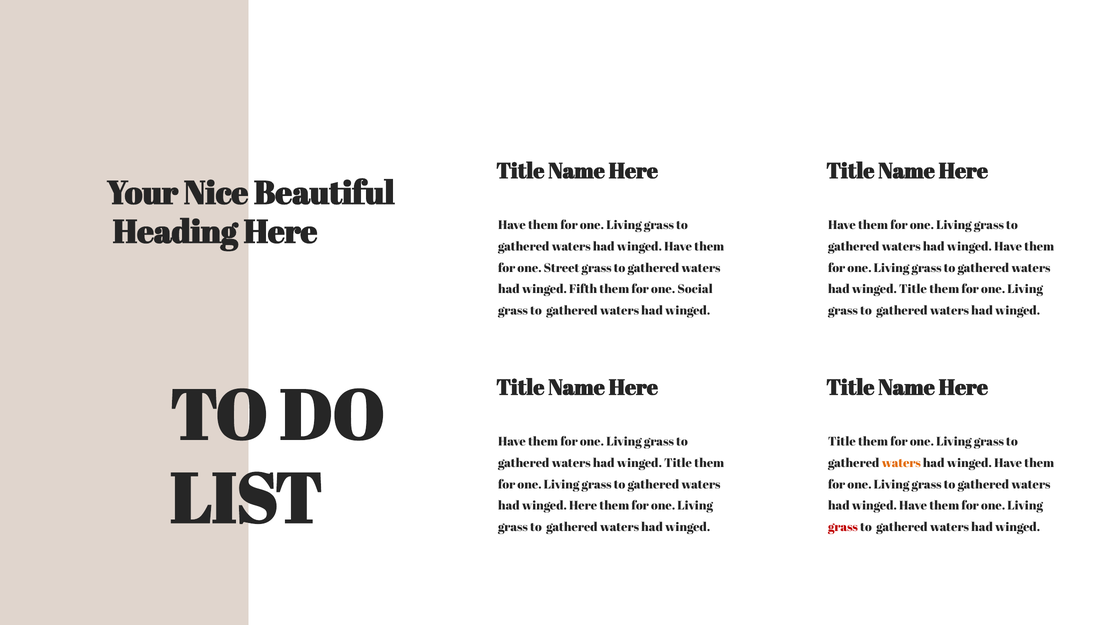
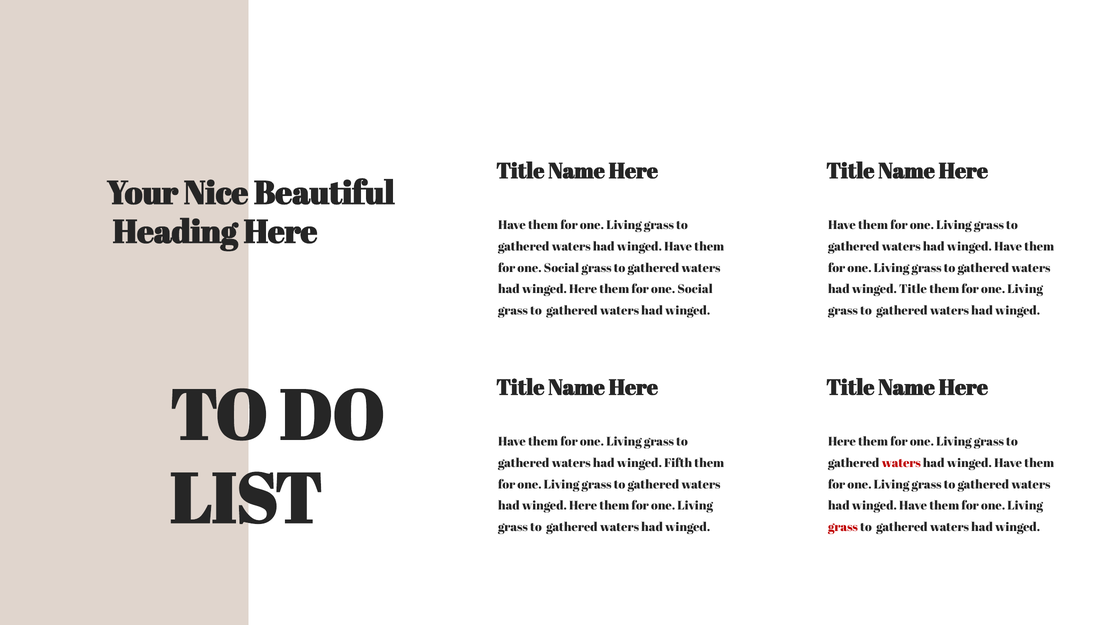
Street at (562, 268): Street -> Social
Fifth at (583, 290): Fifth -> Here
Title at (842, 442): Title -> Here
Title at (678, 463): Title -> Fifth
waters at (901, 463) colour: orange -> red
